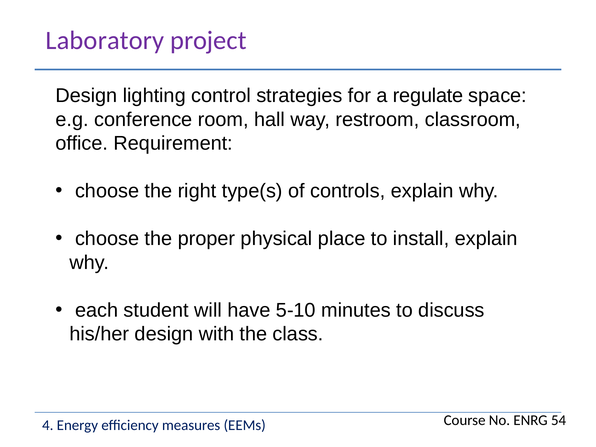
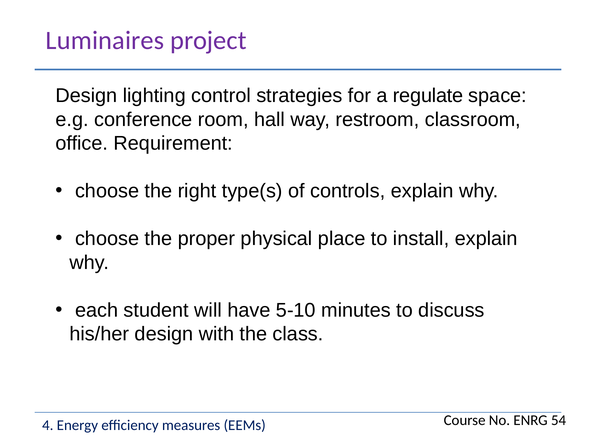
Laboratory: Laboratory -> Luminaires
